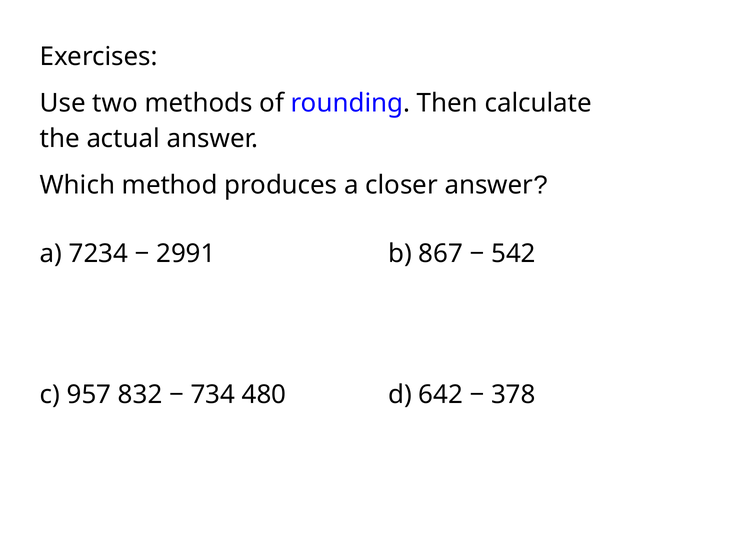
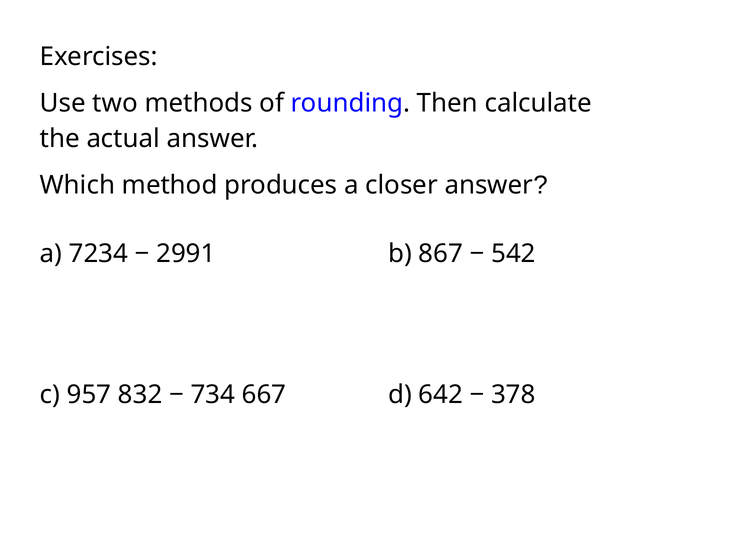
480: 480 -> 667
